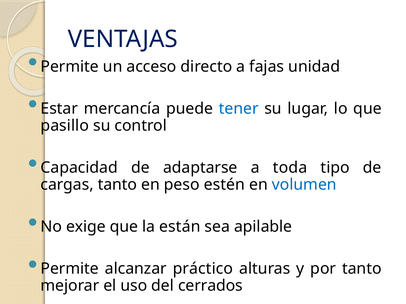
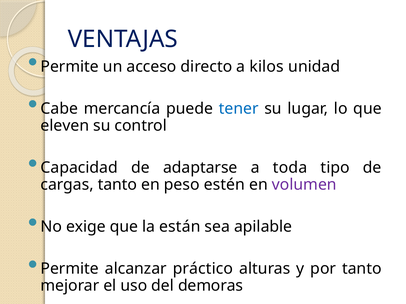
fajas: fajas -> kilos
Estar: Estar -> Cabe
pasillo: pasillo -> eleven
volumen colour: blue -> purple
cerrados: cerrados -> demoras
